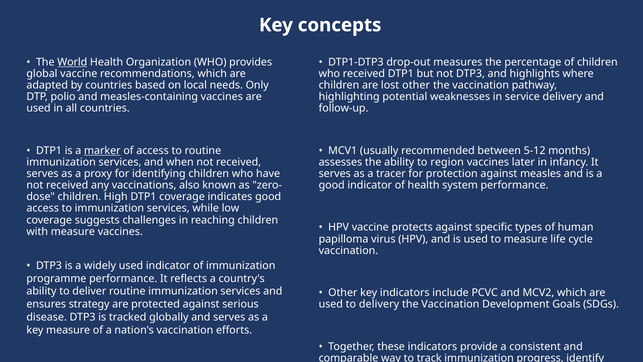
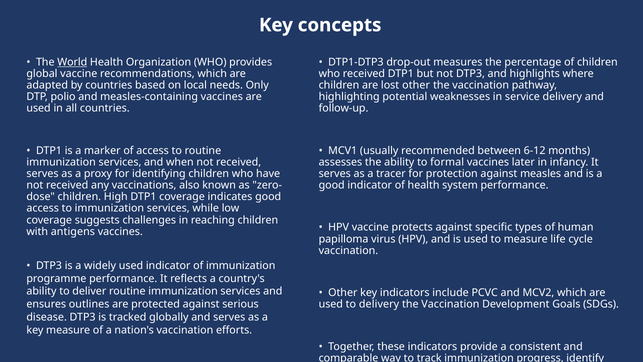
marker underline: present -> none
5-12: 5-12 -> 6-12
region: region -> formal
with measure: measure -> antigens
strategy: strategy -> outlines
